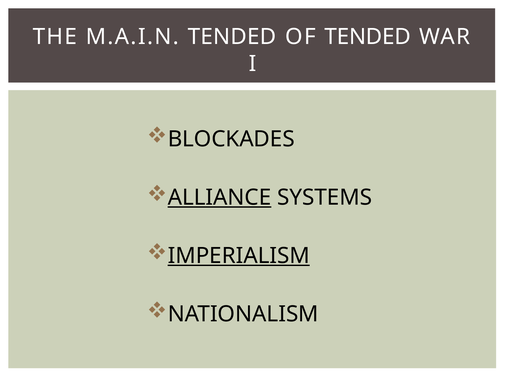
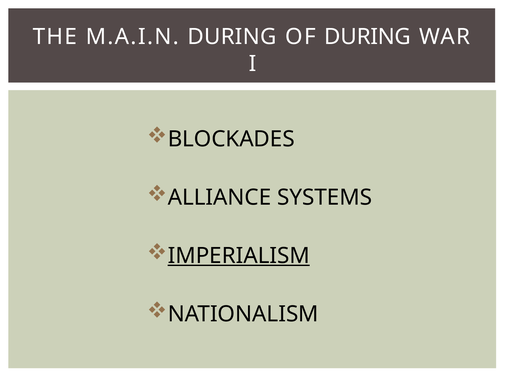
M.A.I.N TENDED: TENDED -> DURING
OF TENDED: TENDED -> DURING
ALLIANCE underline: present -> none
